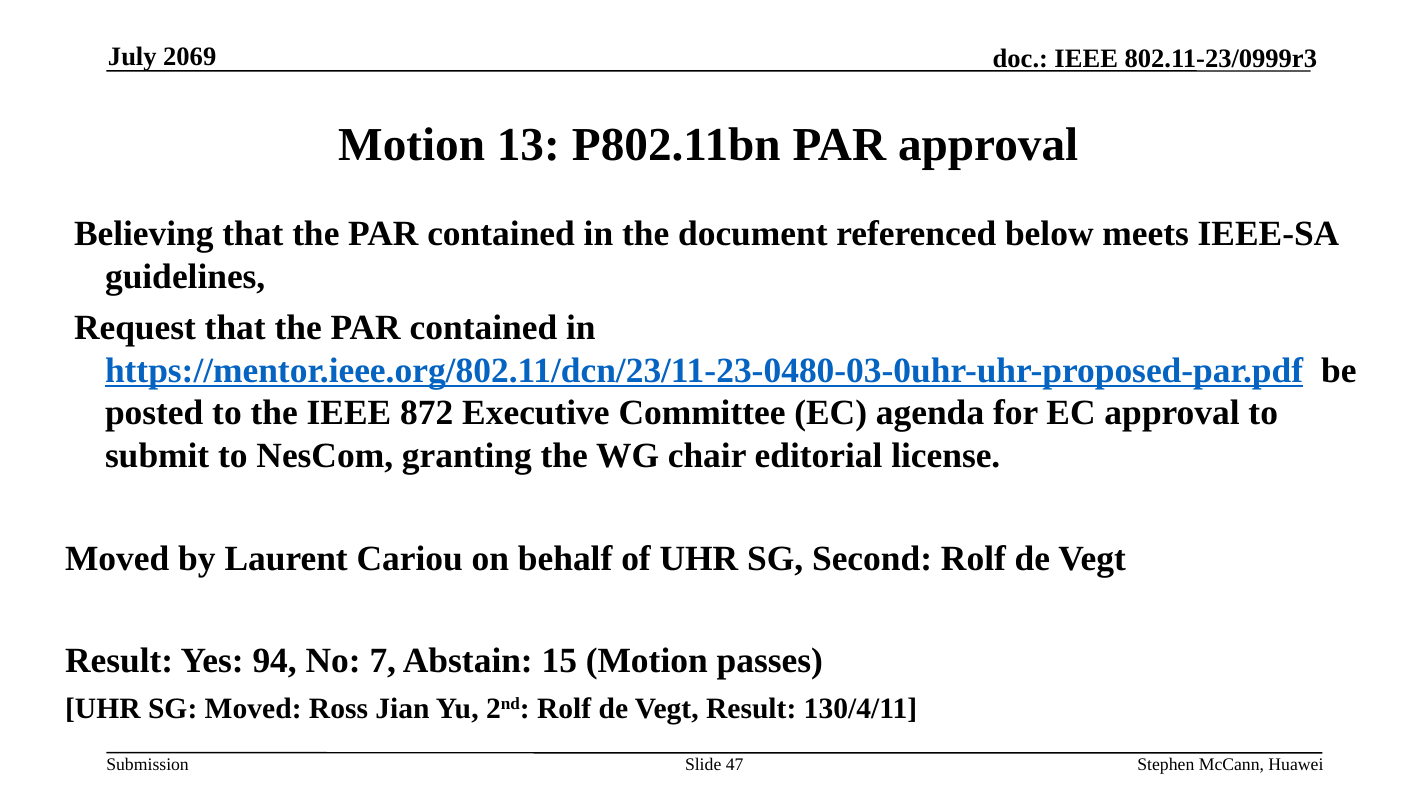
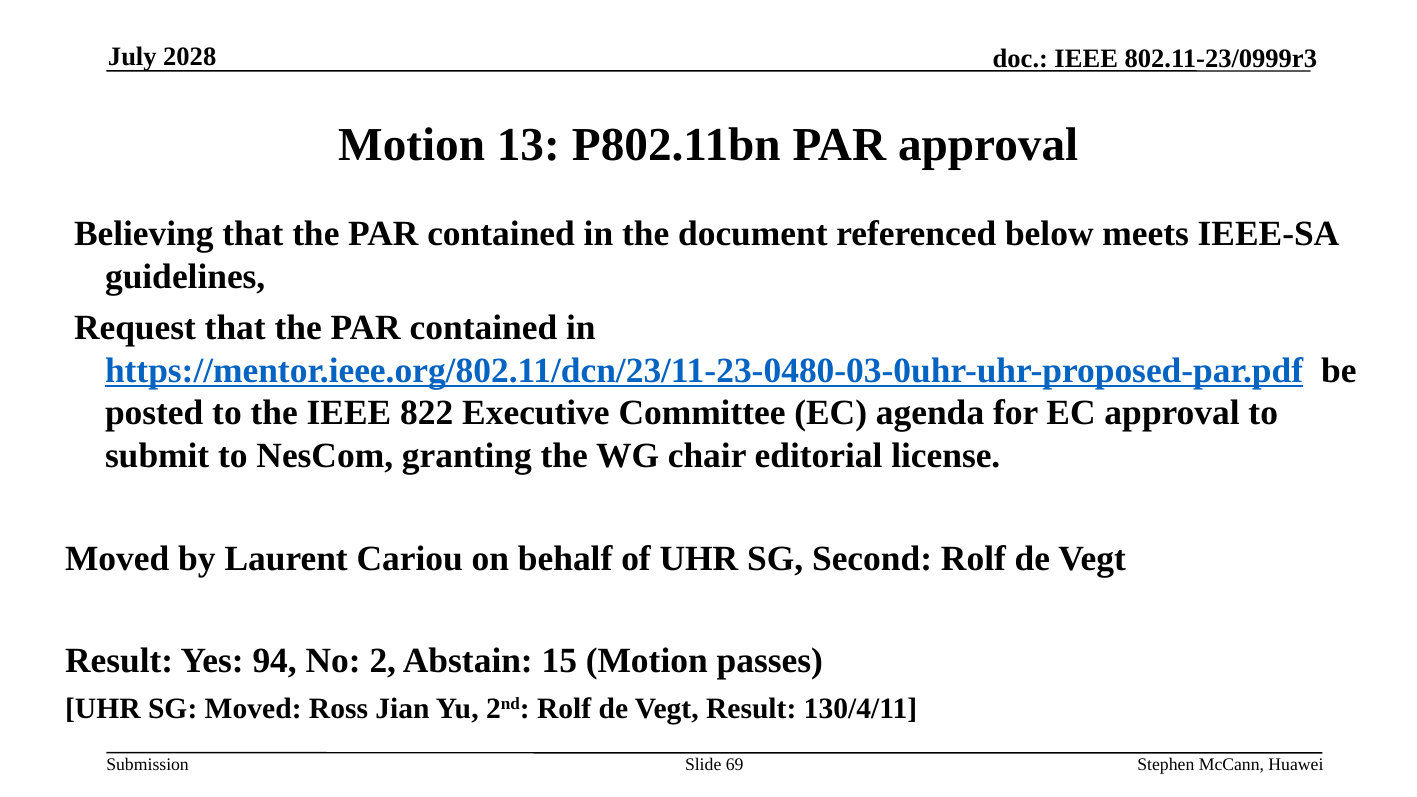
2069: 2069 -> 2028
872: 872 -> 822
7: 7 -> 2
47: 47 -> 69
